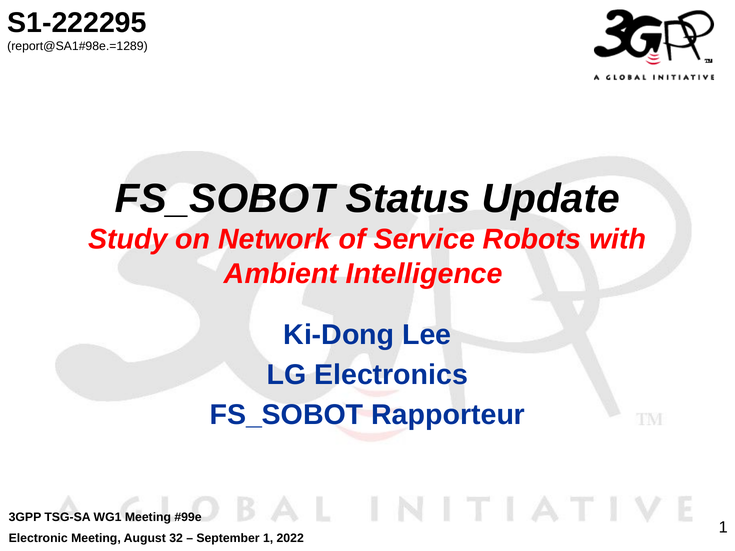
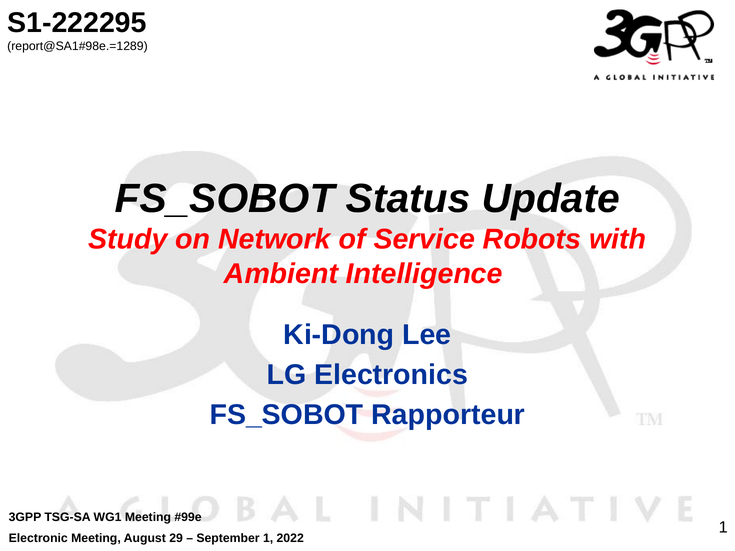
32: 32 -> 29
